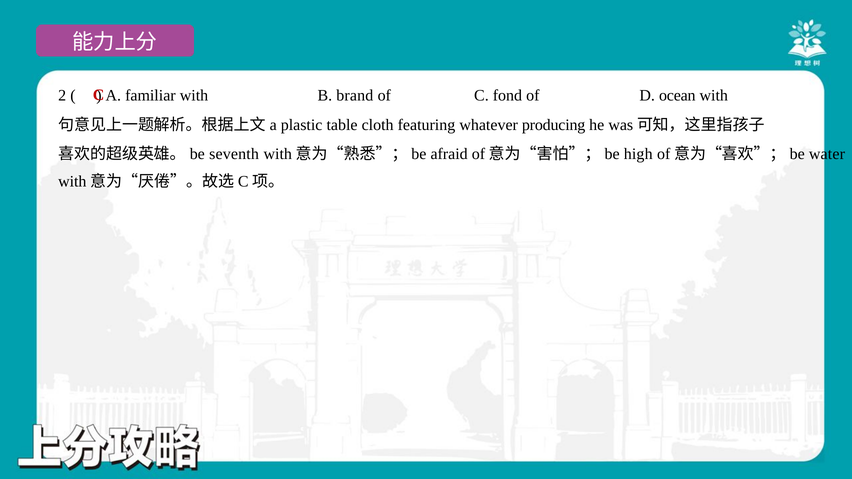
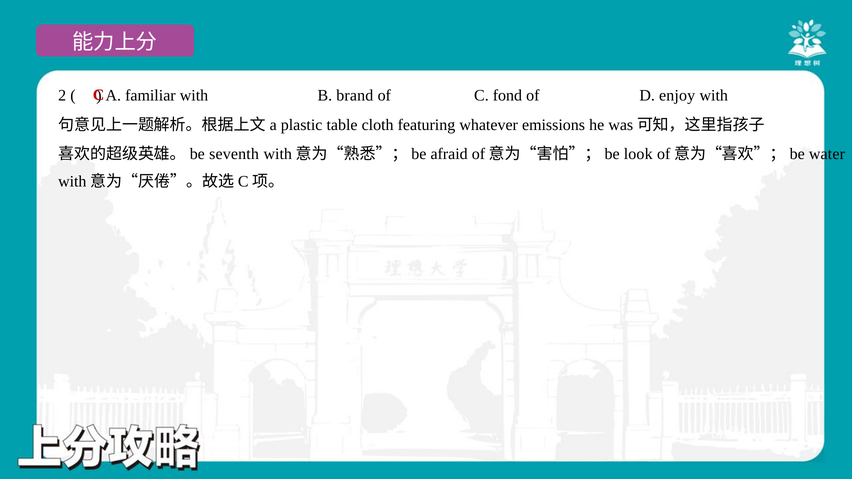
ocean: ocean -> enjoy
producing: producing -> emissions
high: high -> look
